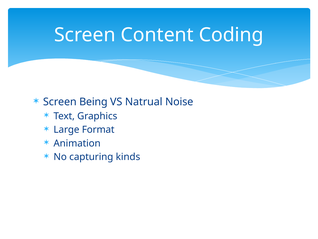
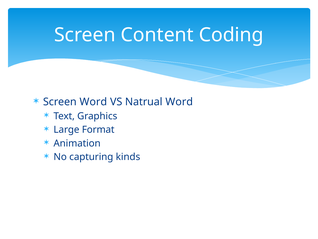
Screen Being: Being -> Word
Natrual Noise: Noise -> Word
